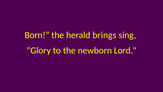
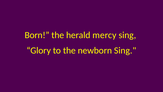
brings: brings -> mercy
newborn Lord: Lord -> Sing
